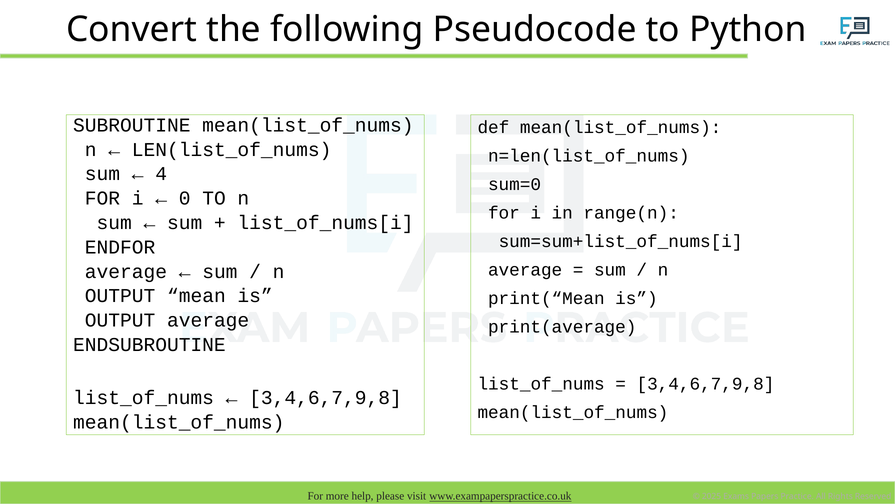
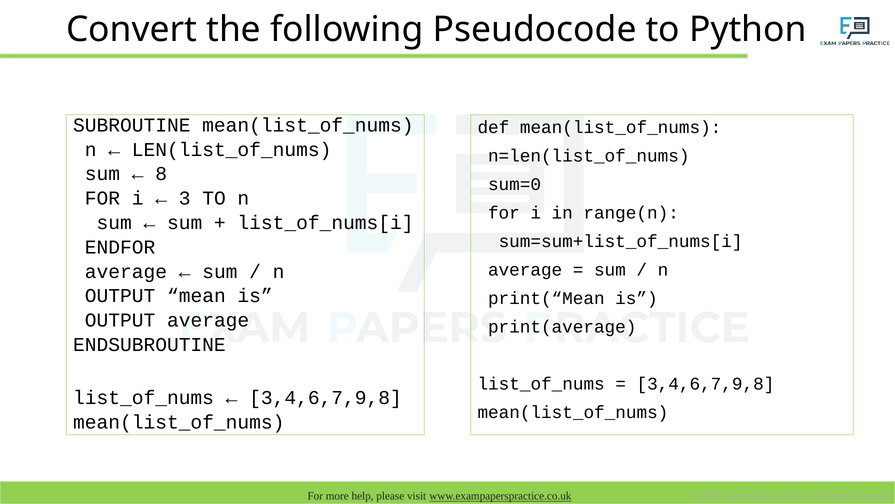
4: 4 -> 8
0: 0 -> 3
